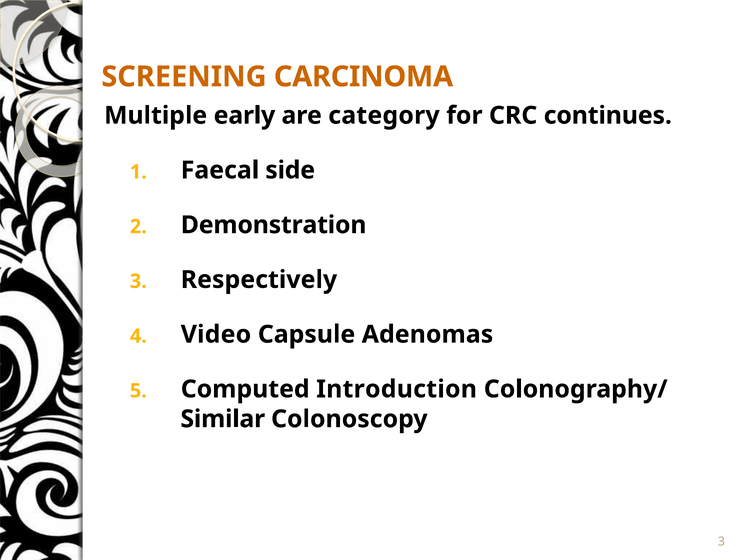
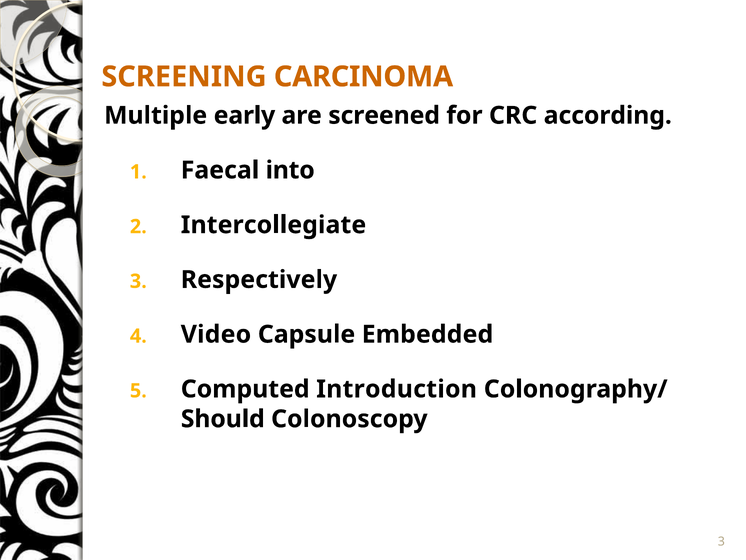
category: category -> screened
continues: continues -> according
side: side -> into
Demonstration: Demonstration -> Intercollegiate
Adenomas: Adenomas -> Embedded
Similar: Similar -> Should
